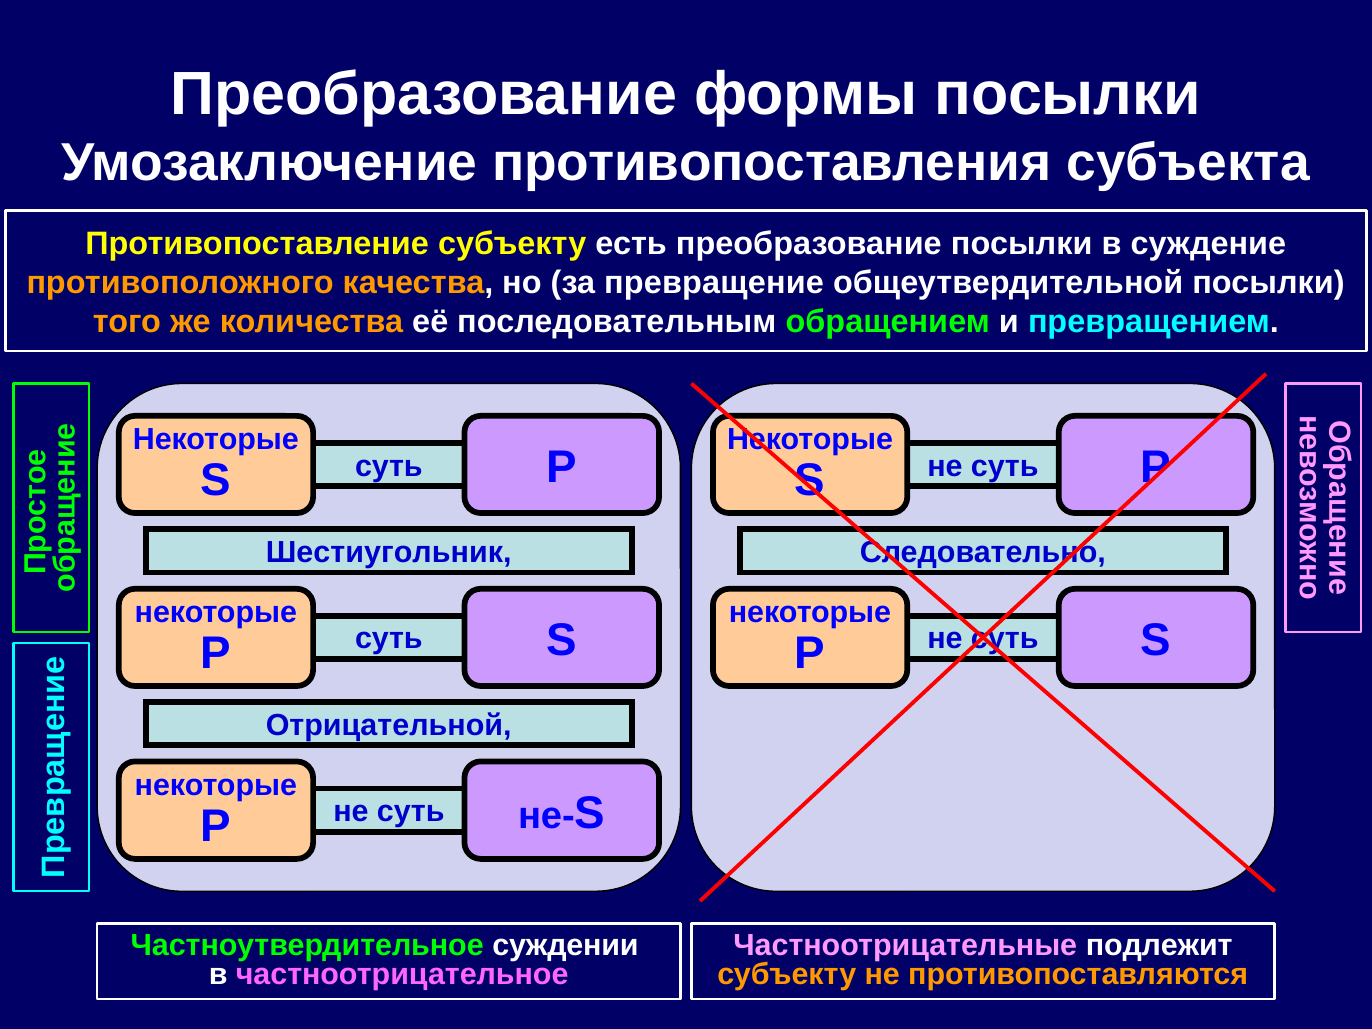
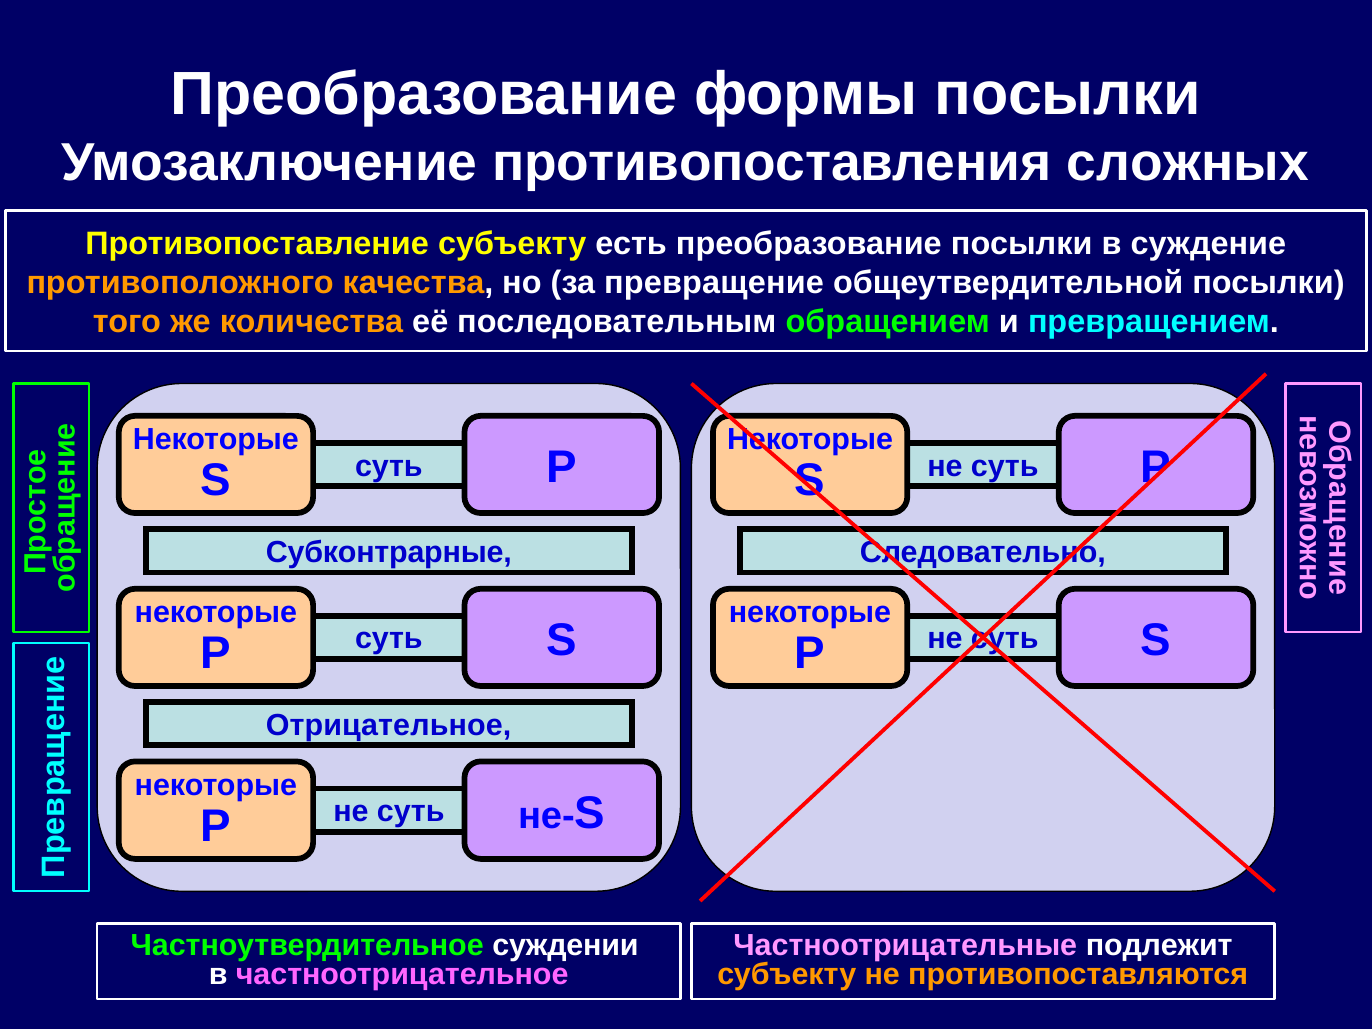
субъекта: субъекта -> сложных
Шестиугольник: Шестиугольник -> Субконтрарные
Отрицательной: Отрицательной -> Отрицательное
